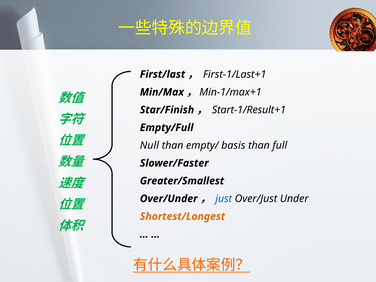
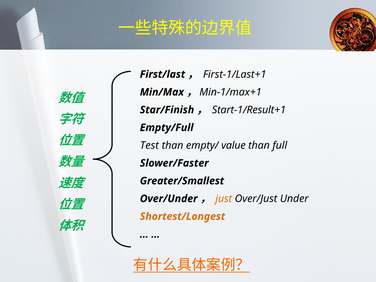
Null: Null -> Test
basis: basis -> value
just colour: blue -> orange
